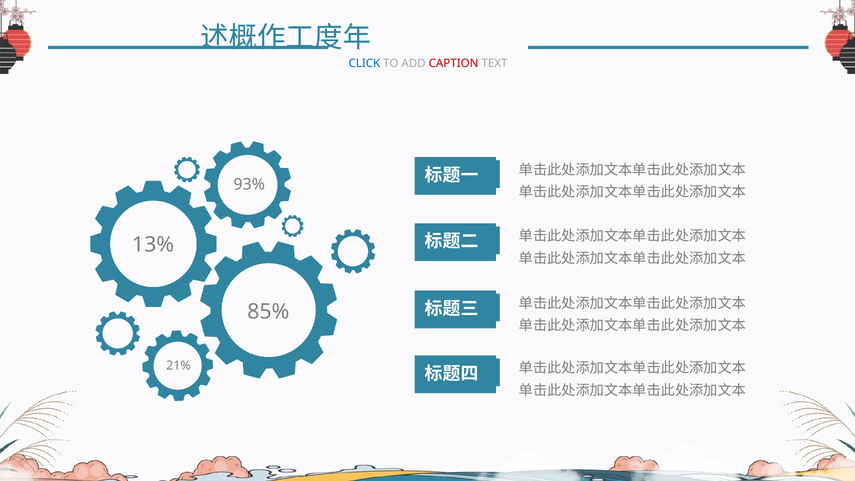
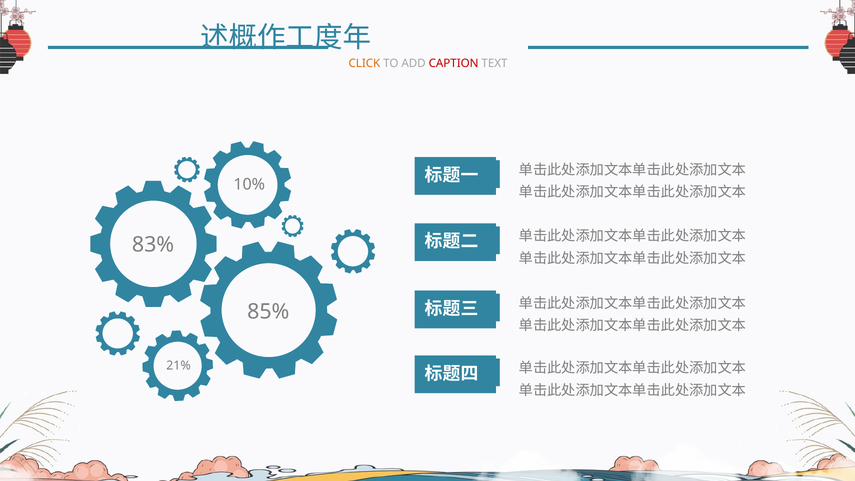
CLICK colour: blue -> orange
93%: 93% -> 10%
13%: 13% -> 83%
